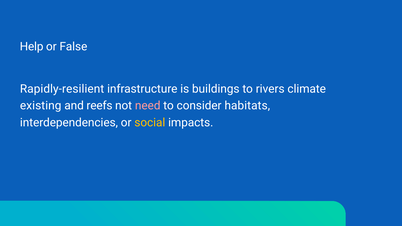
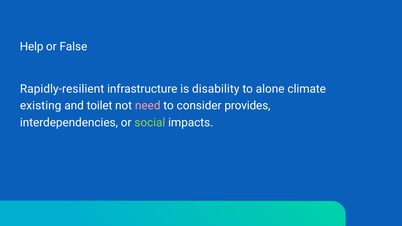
buildings: buildings -> disability
rivers: rivers -> alone
reefs: reefs -> toilet
habitats: habitats -> provides
social colour: yellow -> light green
